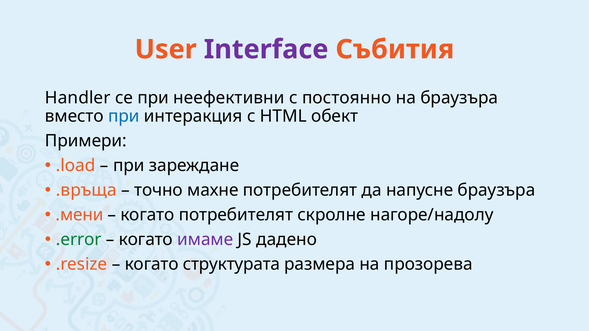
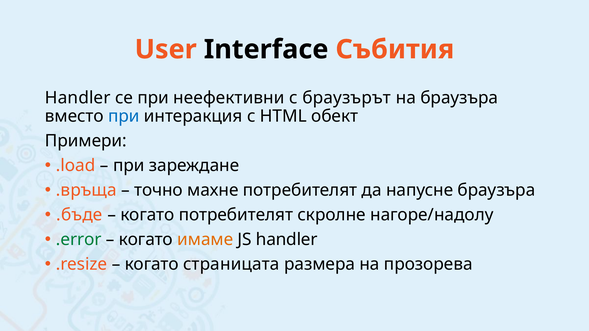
Interface colour: purple -> black
постоянно: постоянно -> браузърът
.мени: .мени -> .бъде
имаме colour: purple -> orange
JS дадено: дадено -> handler
структурата: структурата -> страницата
